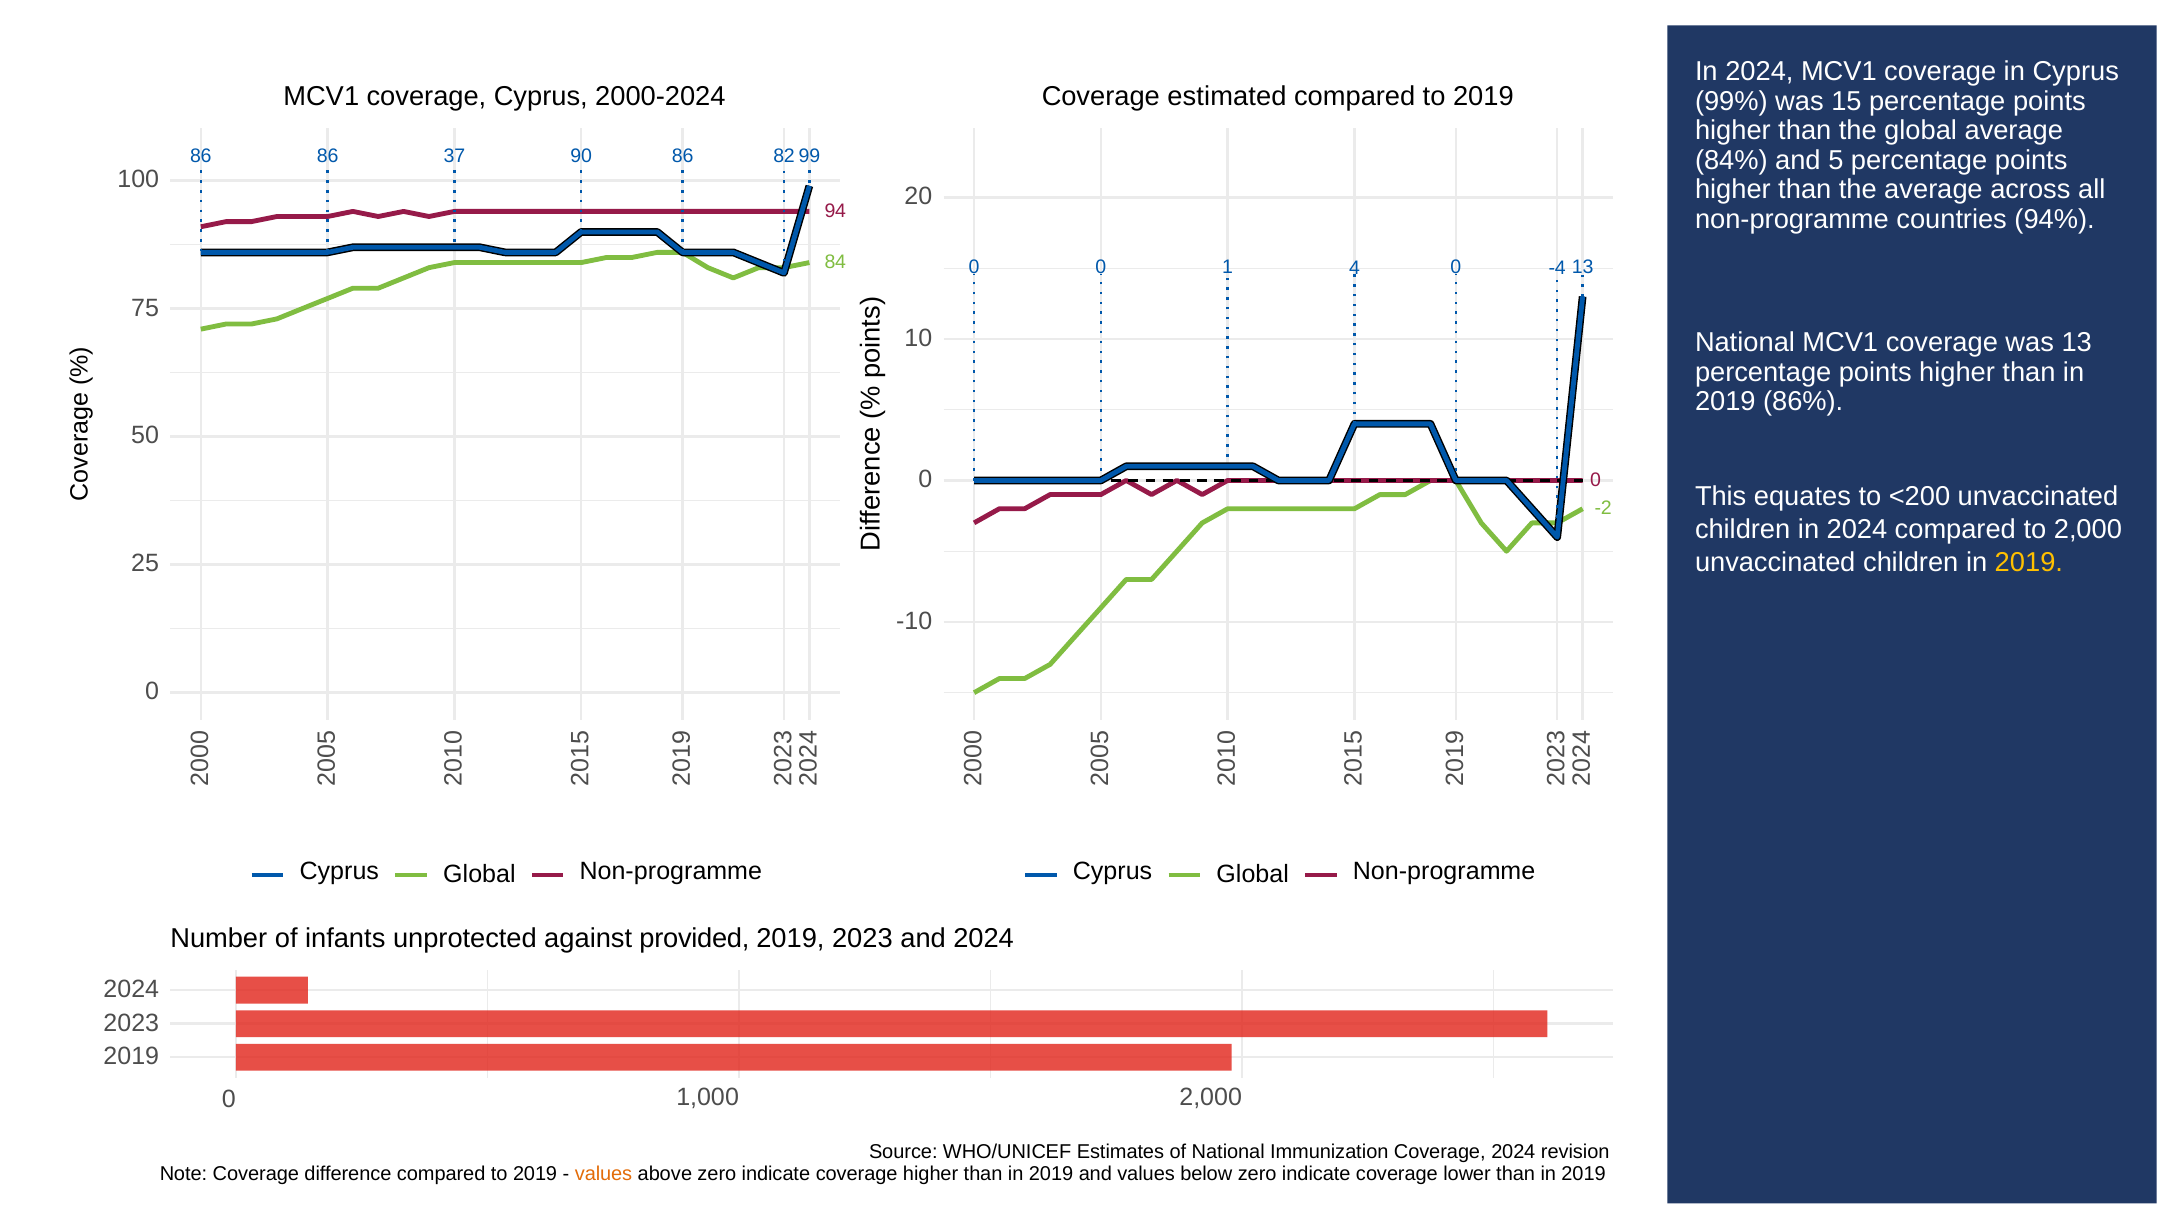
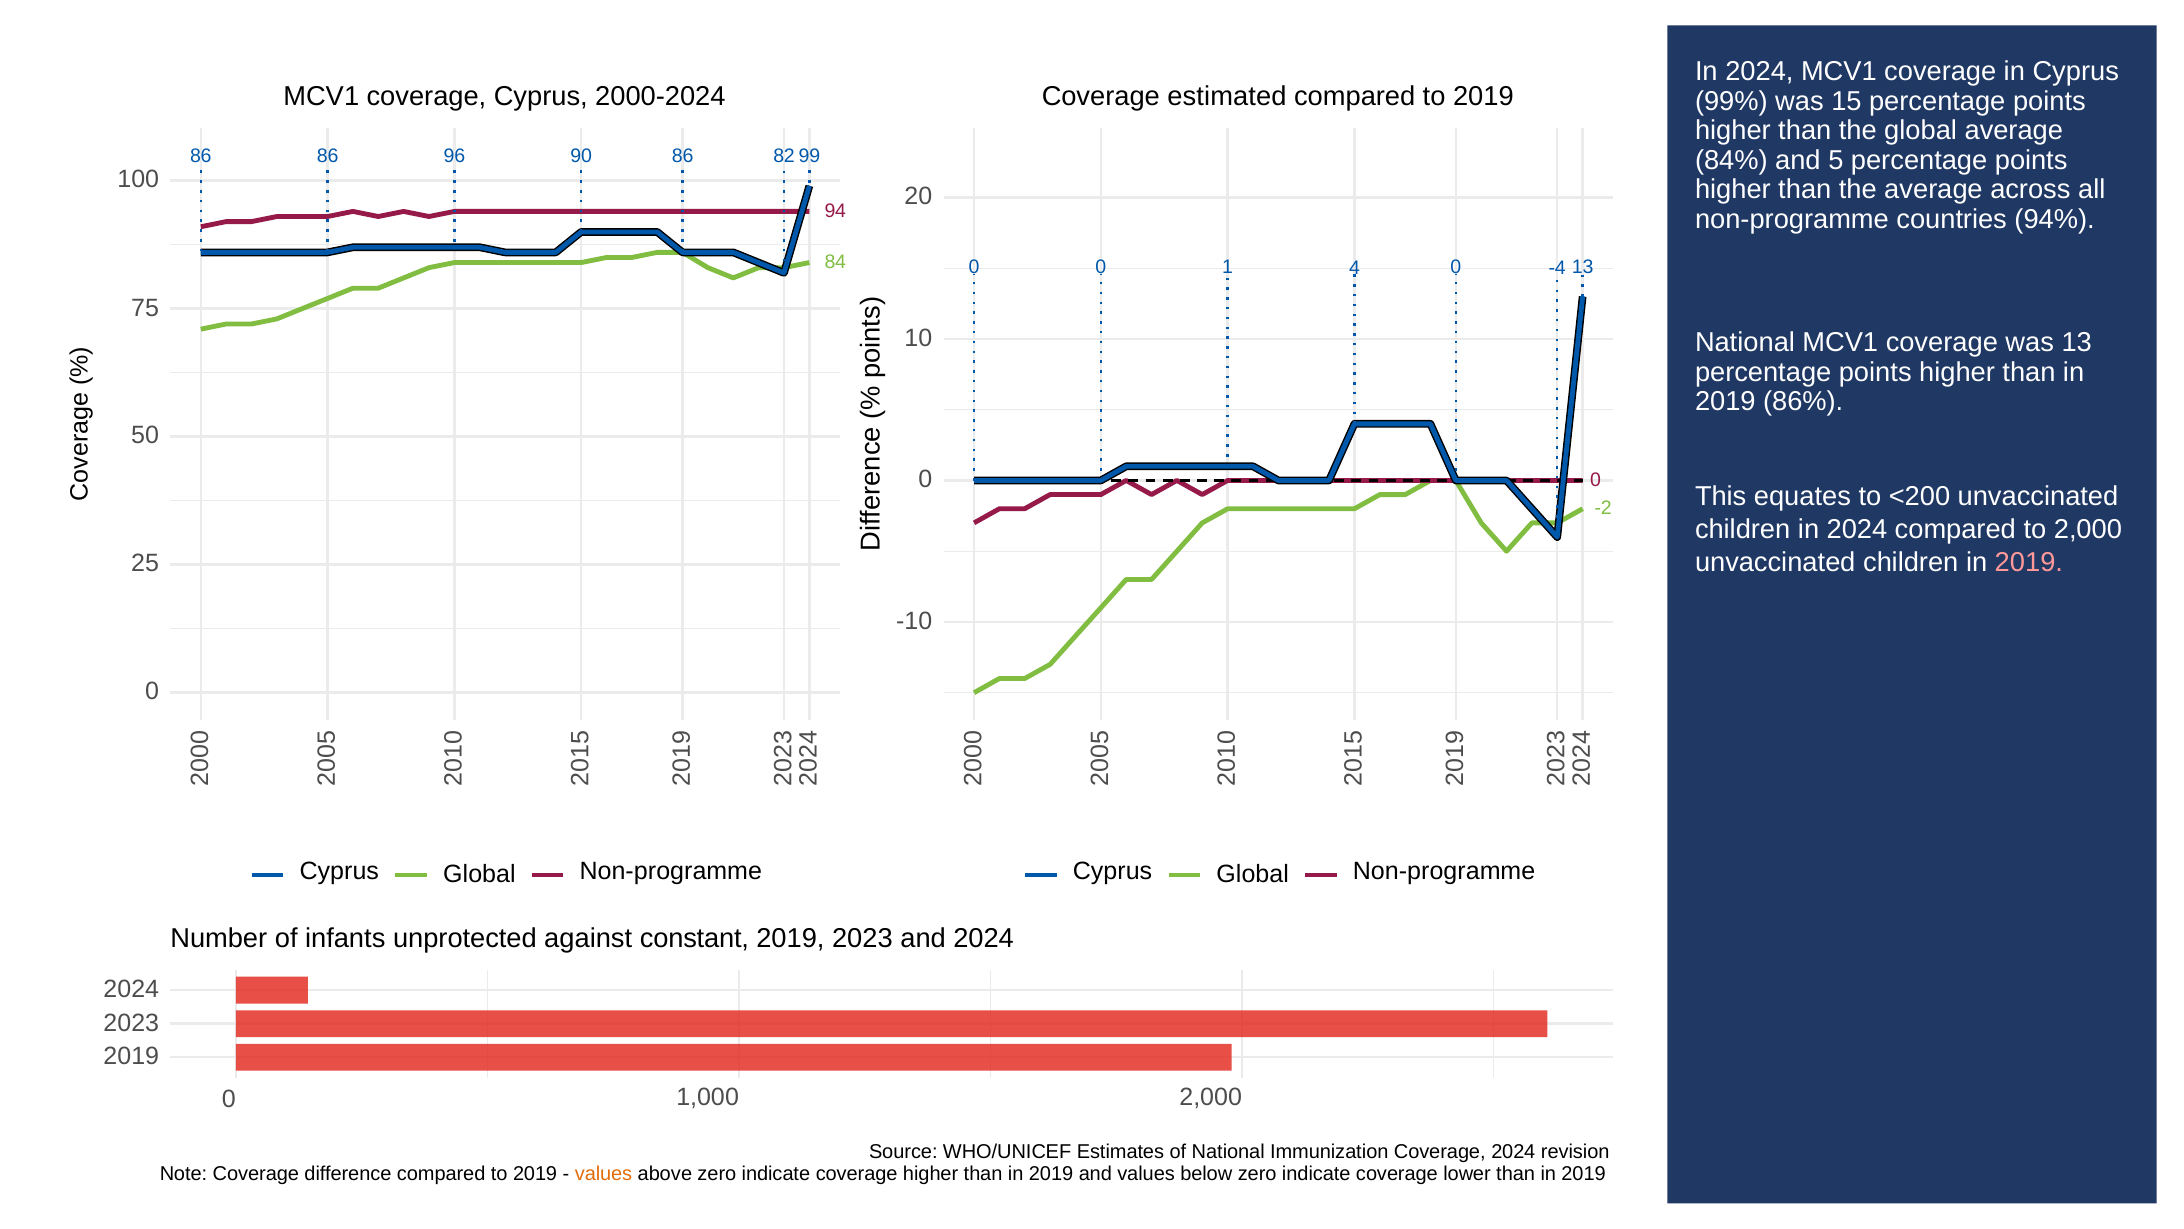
37: 37 -> 96
2019 at (2029, 562) colour: yellow -> pink
provided: provided -> constant
